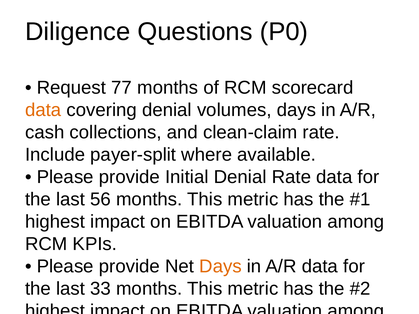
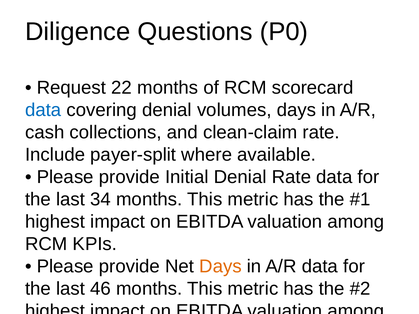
77: 77 -> 22
data at (43, 110) colour: orange -> blue
56: 56 -> 34
33: 33 -> 46
